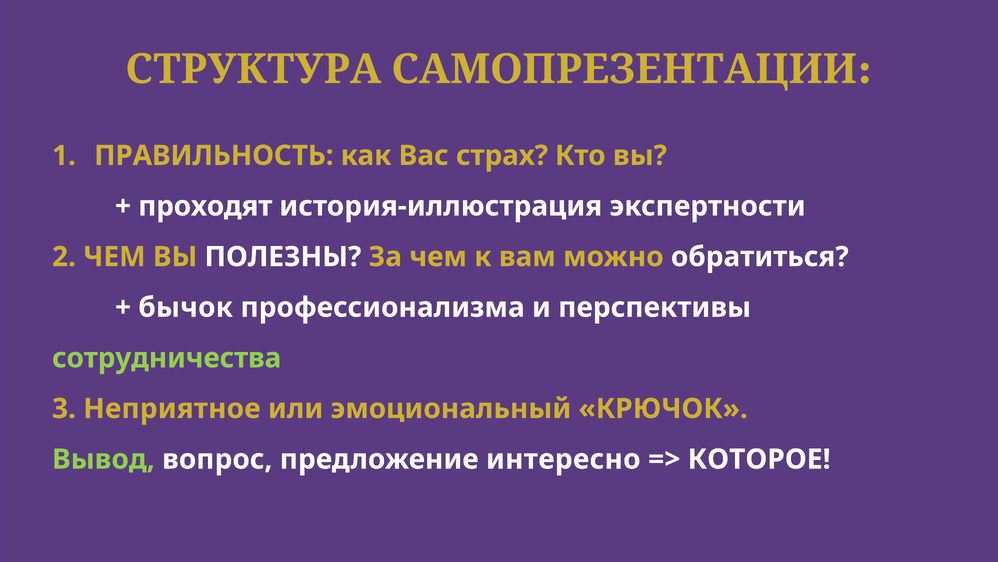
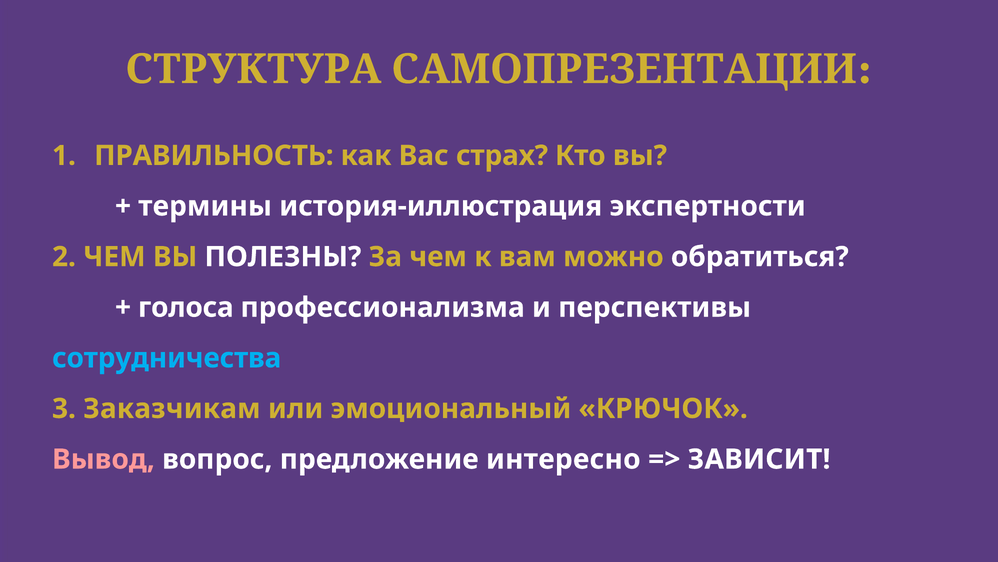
проходят: проходят -> термины
бычок: бычок -> голоса
сотрудничества colour: light green -> light blue
Неприятное: Неприятное -> Заказчикам
Вывод colour: light green -> pink
КОТОРОЕ: КОТОРОЕ -> ЗАВИСИТ
